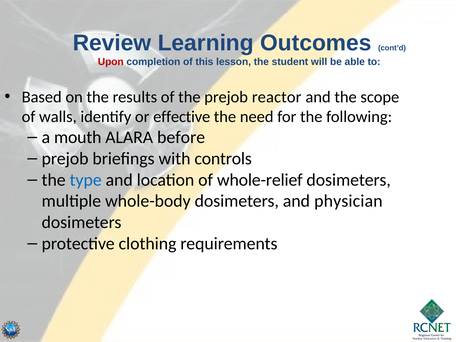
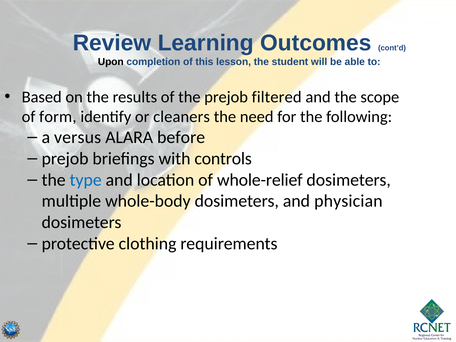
Upon colour: red -> black
reactor: reactor -> filtered
walls: walls -> form
effective: effective -> cleaners
mouth: mouth -> versus
